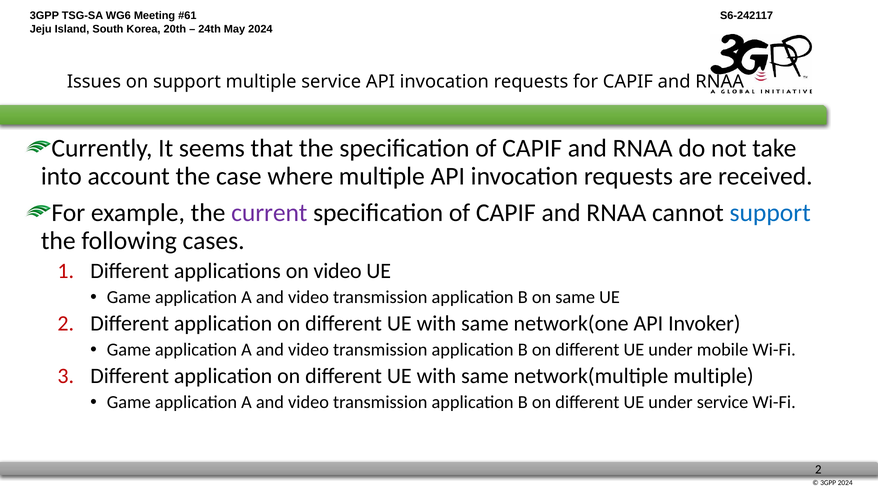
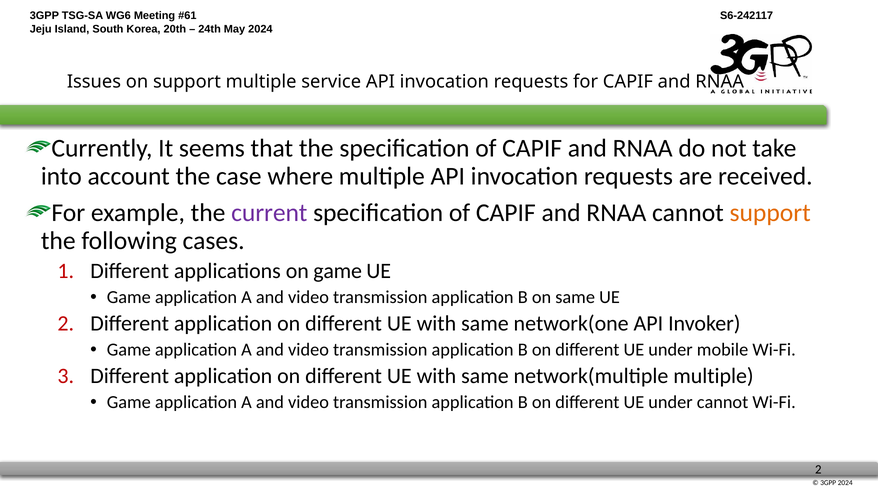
support at (770, 213) colour: blue -> orange
on video: video -> game
under service: service -> cannot
